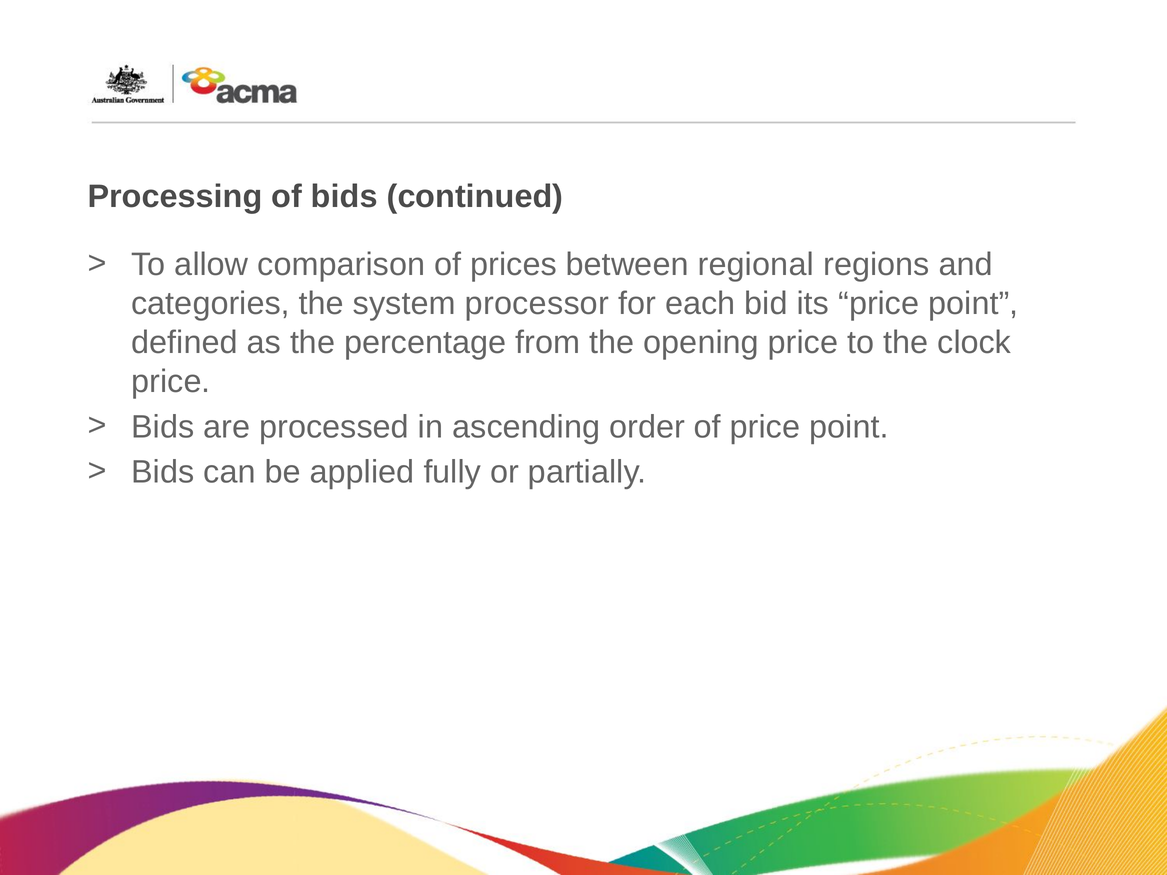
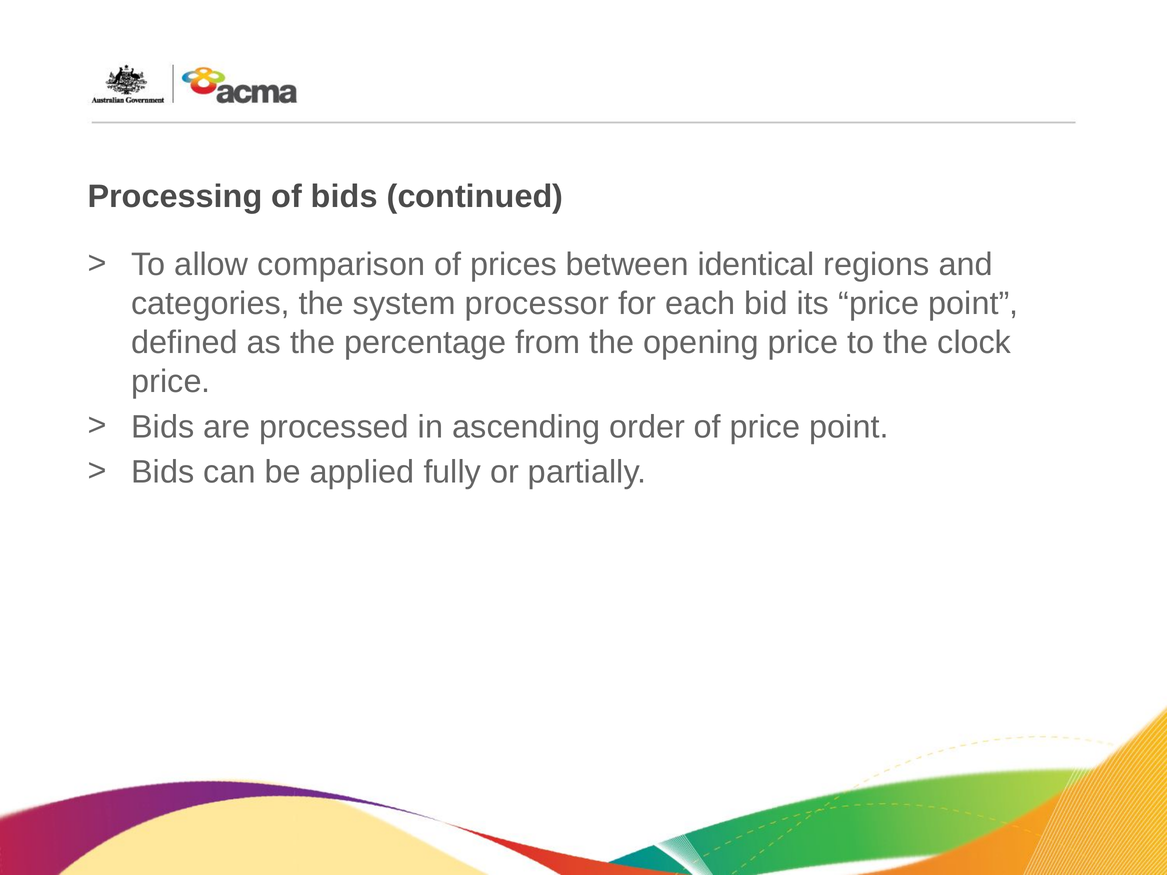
regional: regional -> identical
